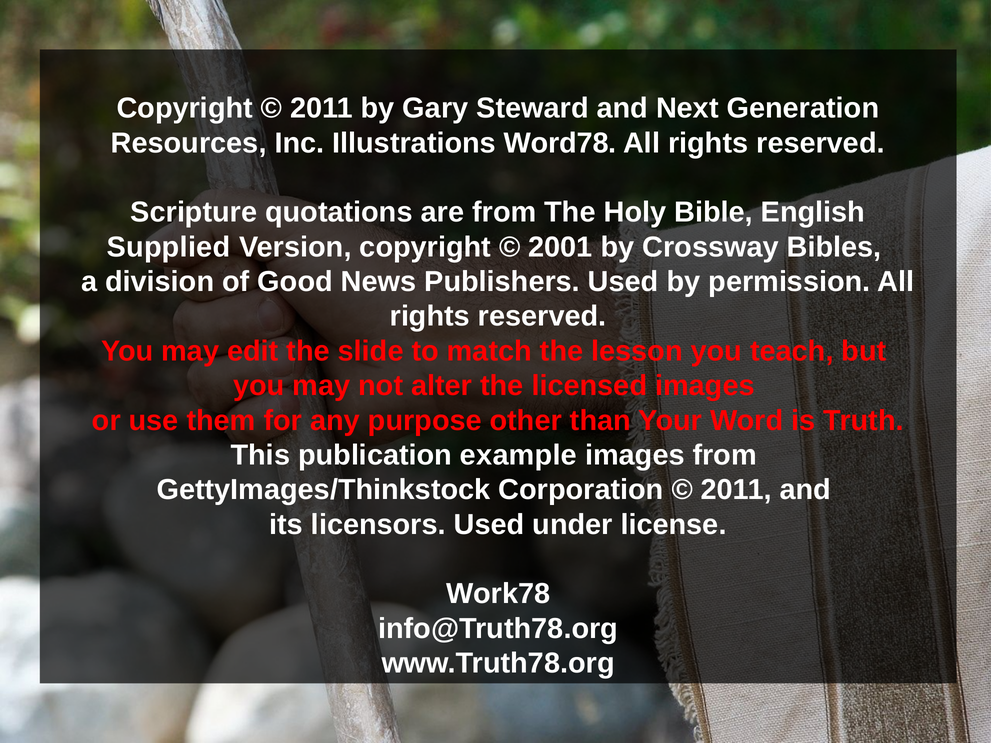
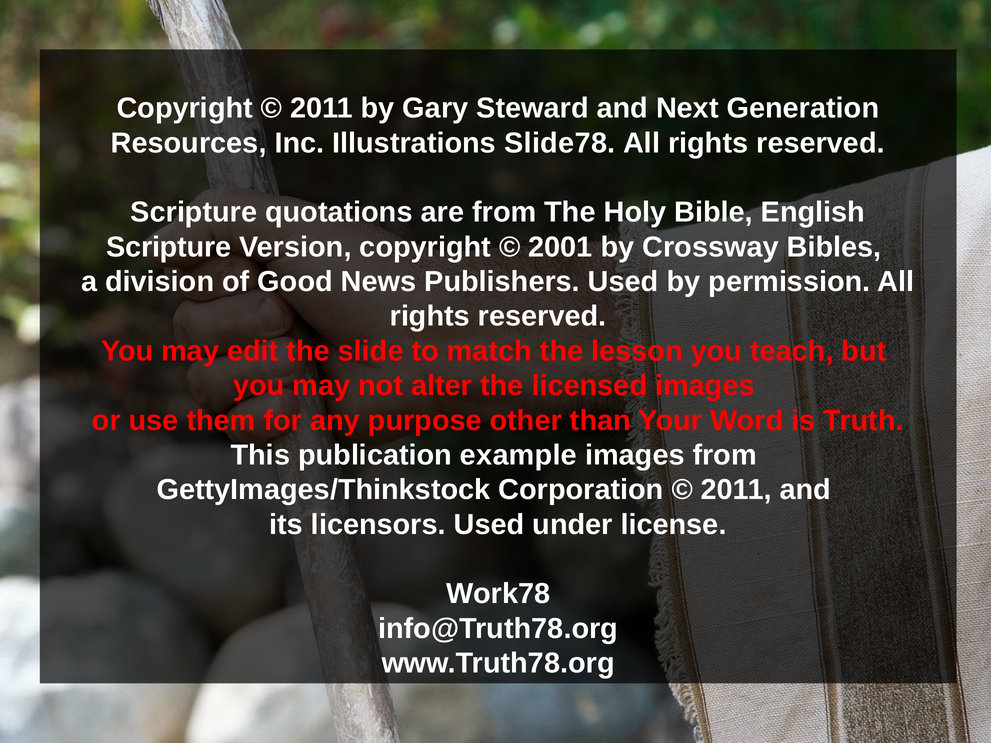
Word78: Word78 -> Slide78
Supplied at (169, 247): Supplied -> Scripture
